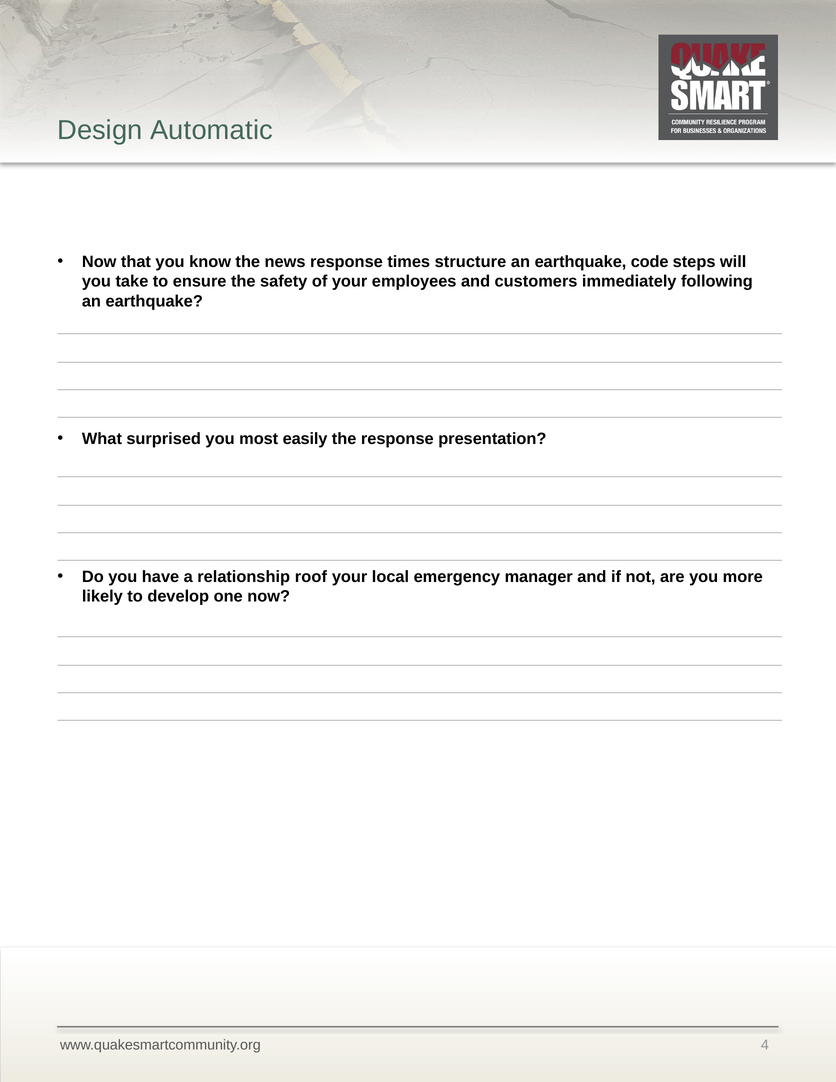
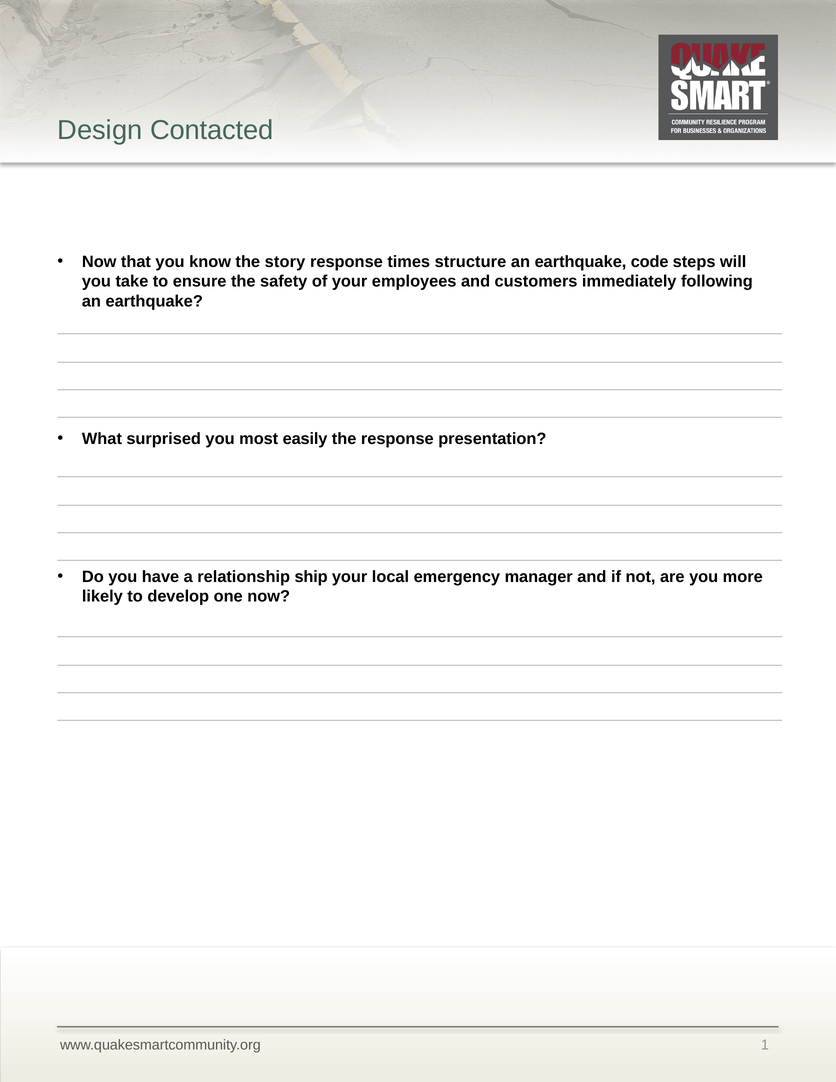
Automatic: Automatic -> Contacted
news: news -> story
roof: roof -> ship
4: 4 -> 1
